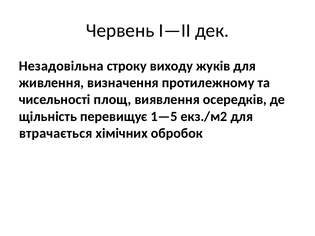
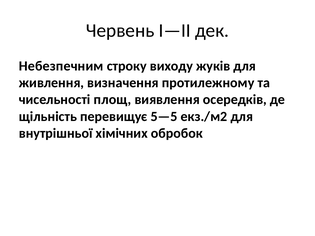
Незадовільна: Незадовільна -> Небезпечним
1—5: 1—5 -> 5—5
втрачається: втрачається -> внутрішньої
